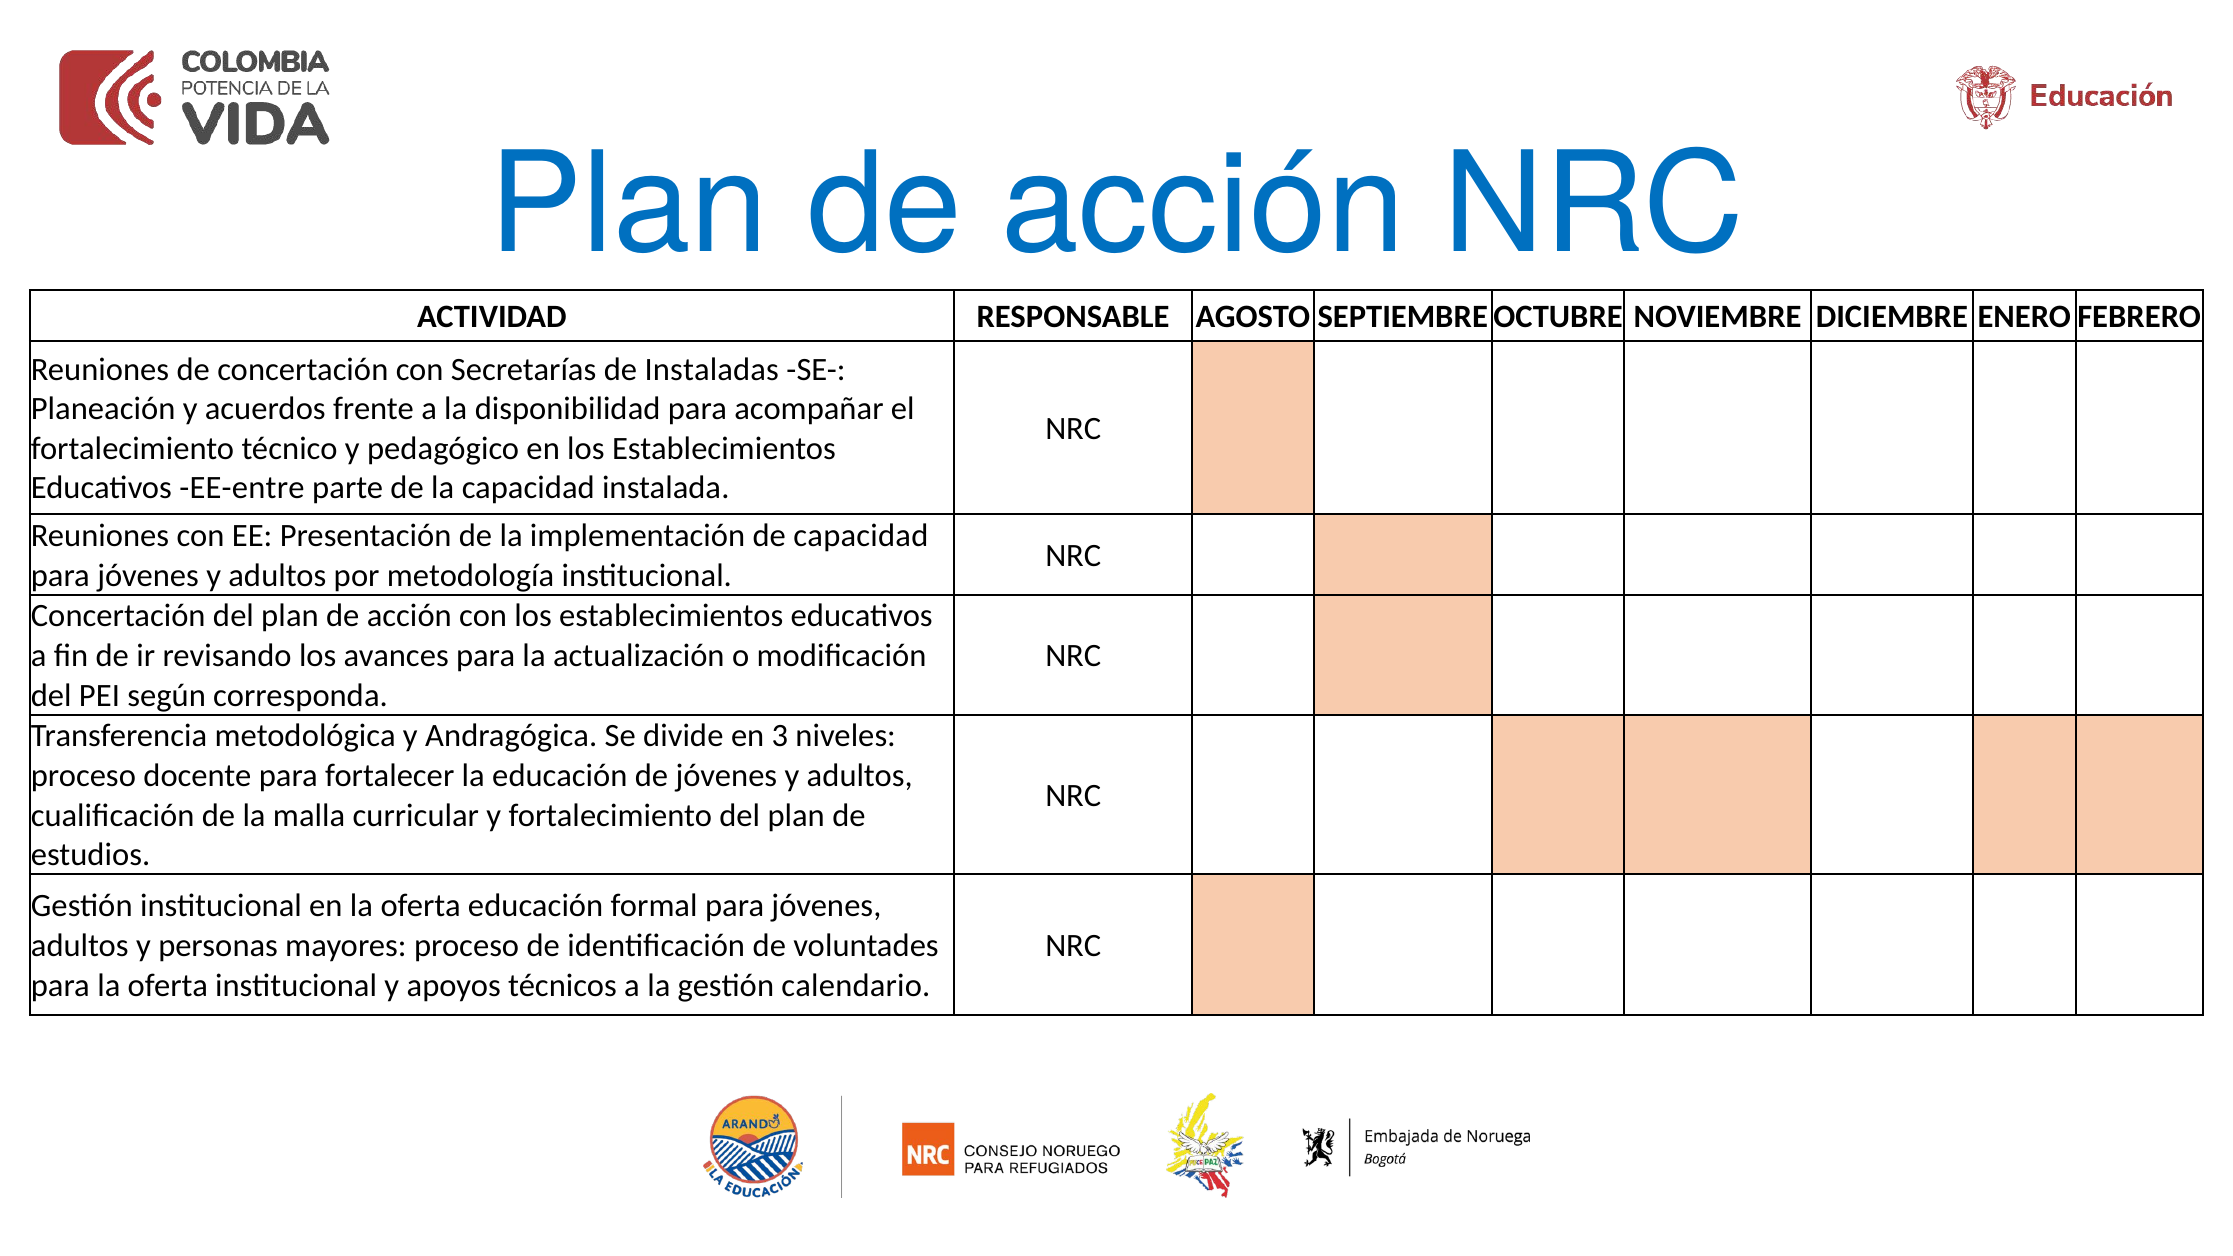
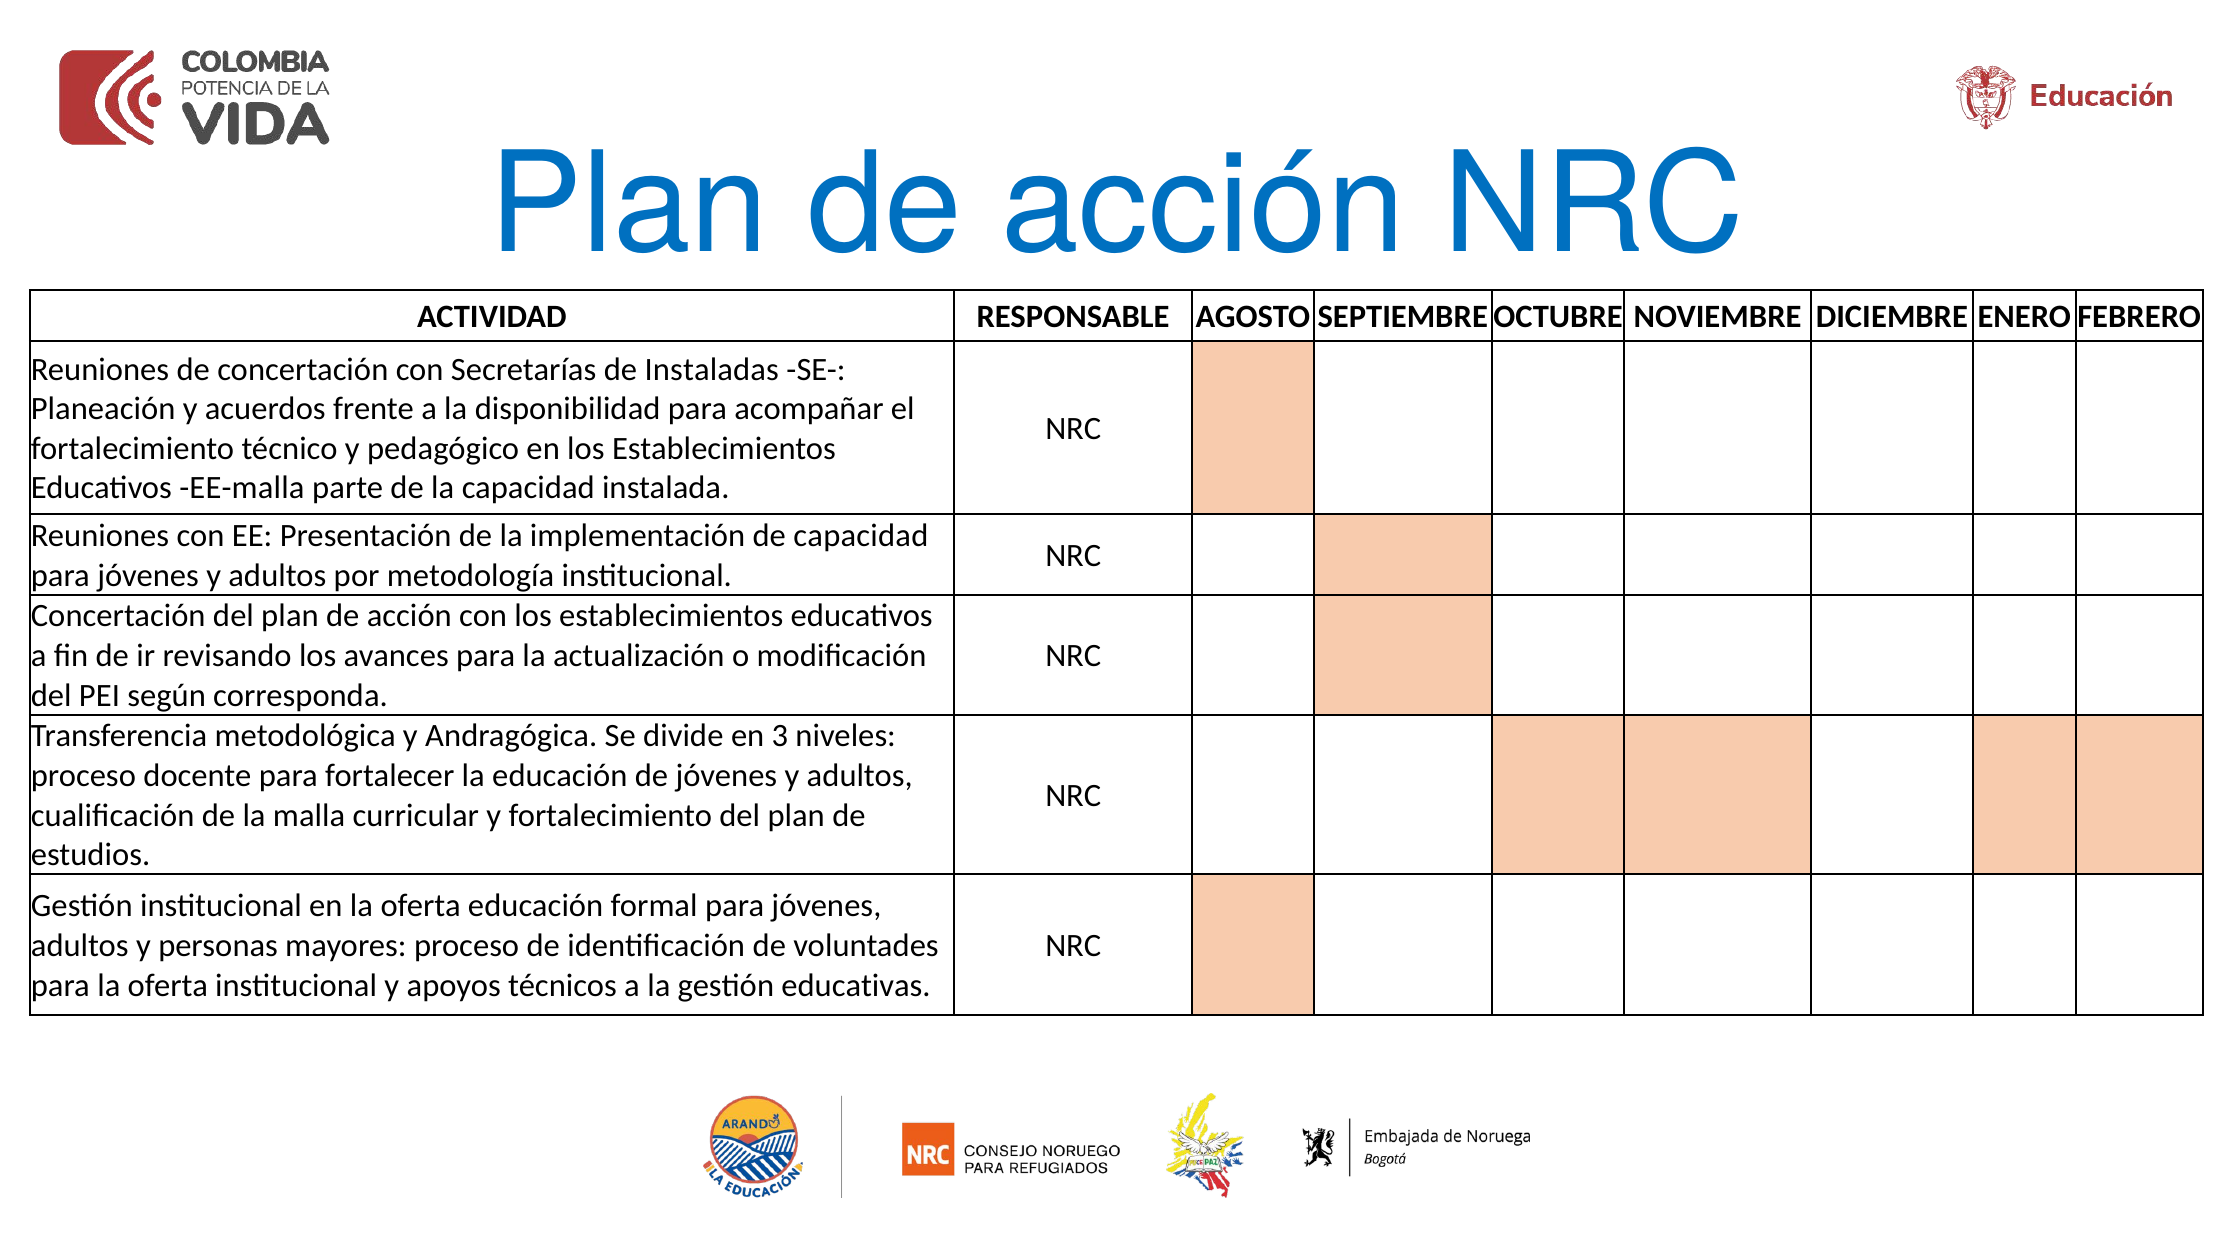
EE-entre: EE-entre -> EE-malla
calendario: calendario -> educativas
